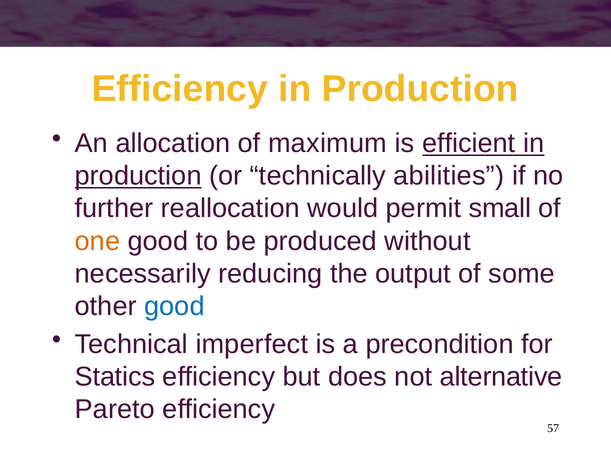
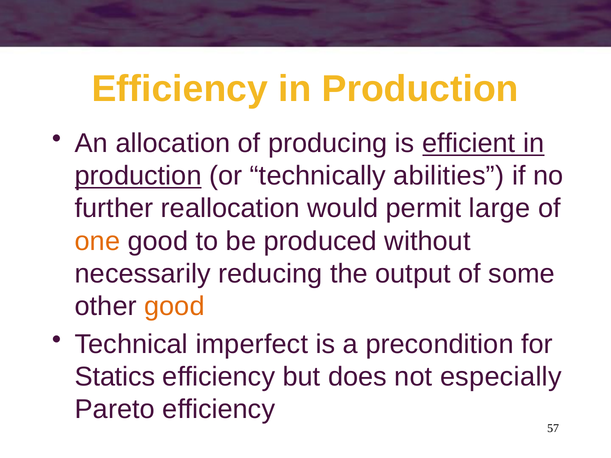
maximum: maximum -> producing
small: small -> large
good at (174, 306) colour: blue -> orange
alternative: alternative -> especially
